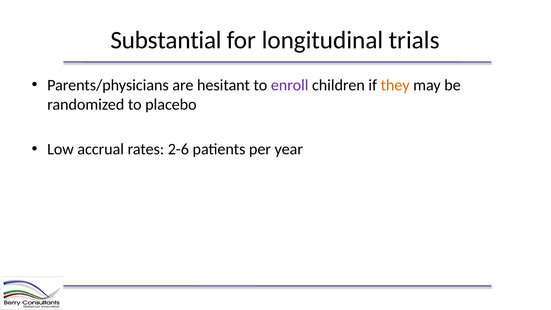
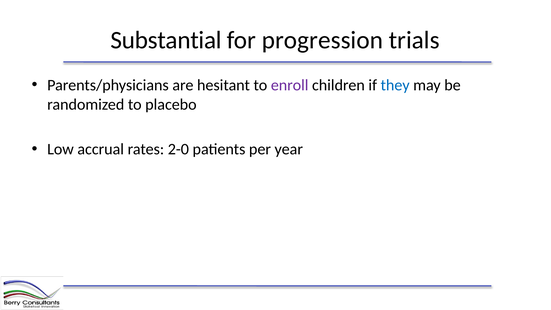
longitudinal: longitudinal -> progression
they colour: orange -> blue
2-6: 2-6 -> 2-0
